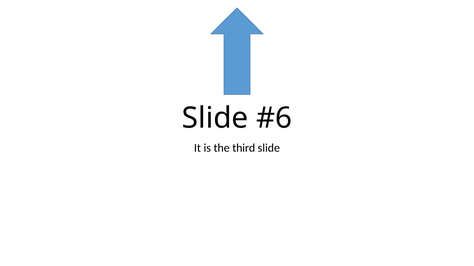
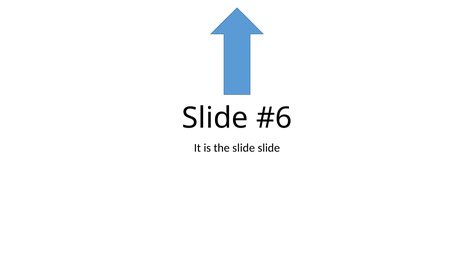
the third: third -> slide
